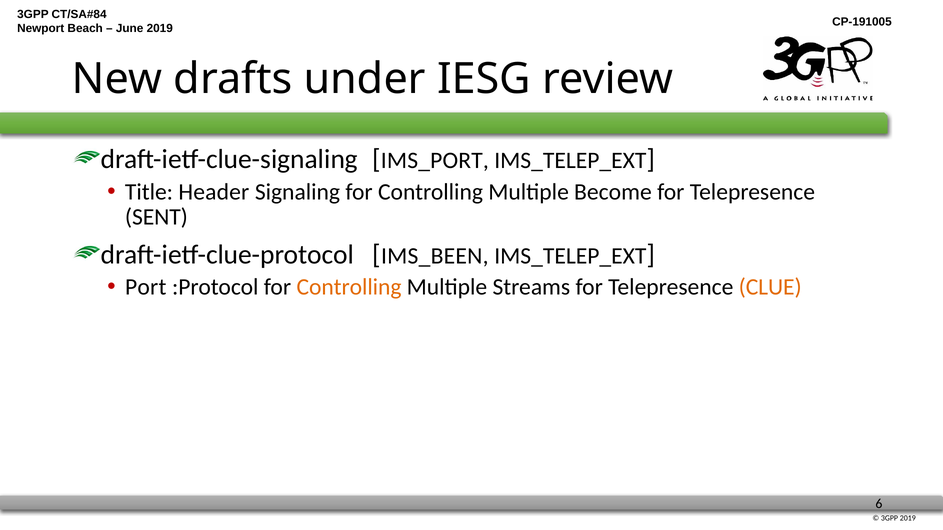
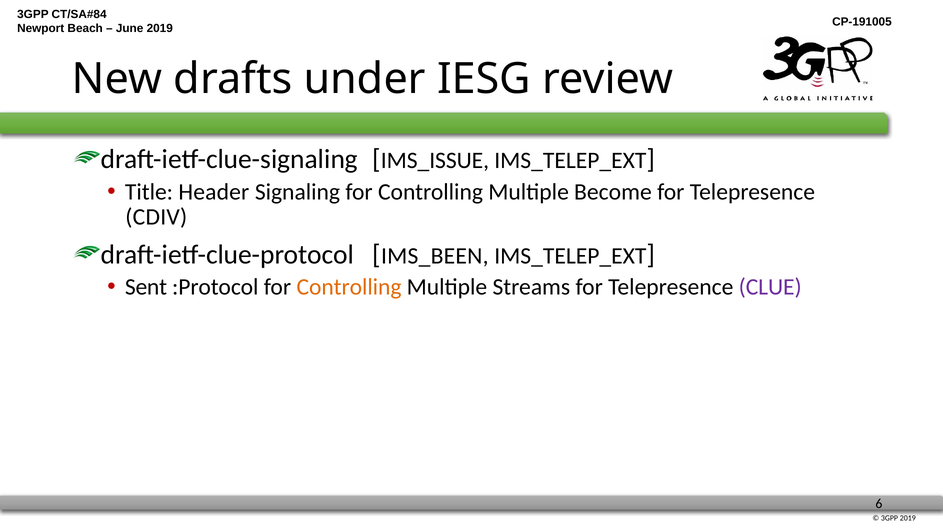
IMS_PORT: IMS_PORT -> IMS_ISSUE
SENT: SENT -> CDIV
Port: Port -> Sent
CLUE colour: orange -> purple
